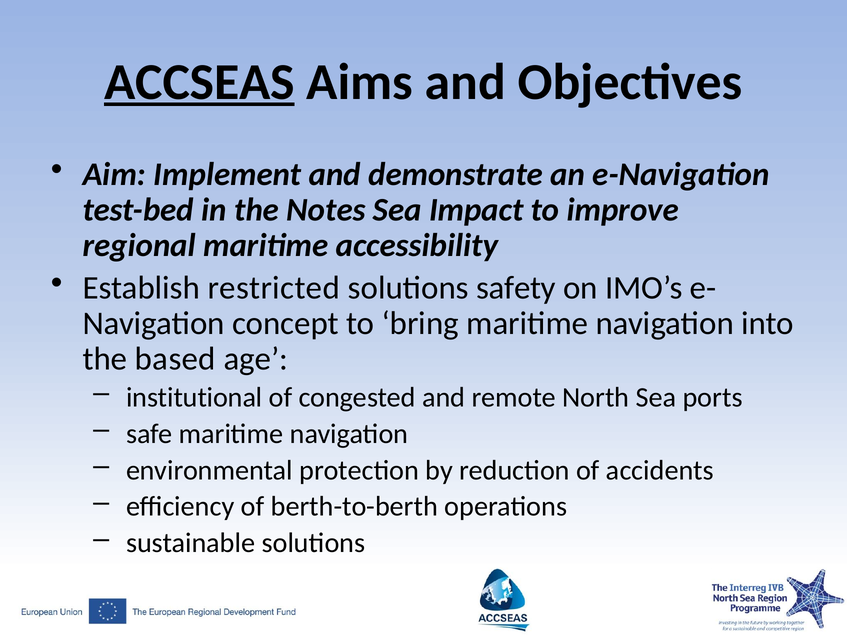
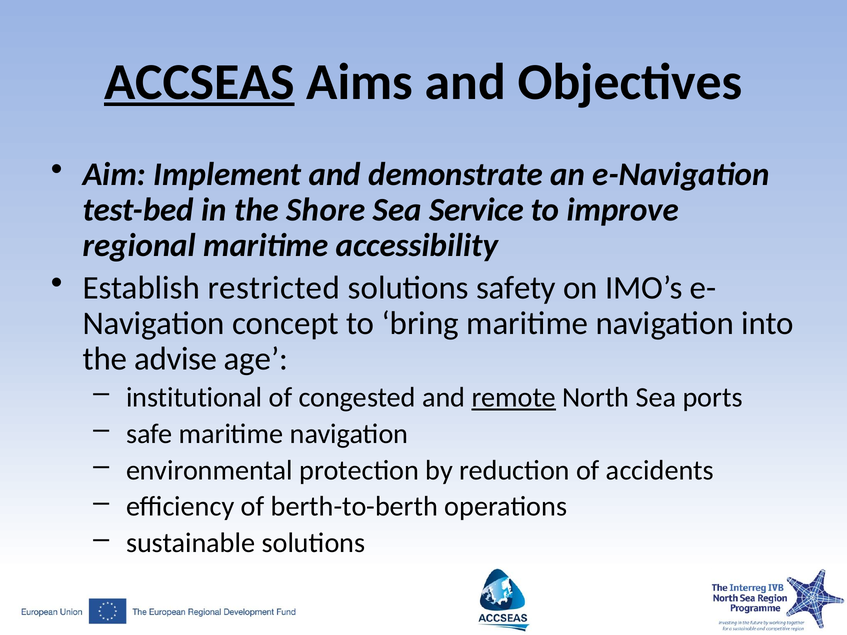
Notes: Notes -> Shore
Impact: Impact -> Service
based: based -> advise
remote underline: none -> present
